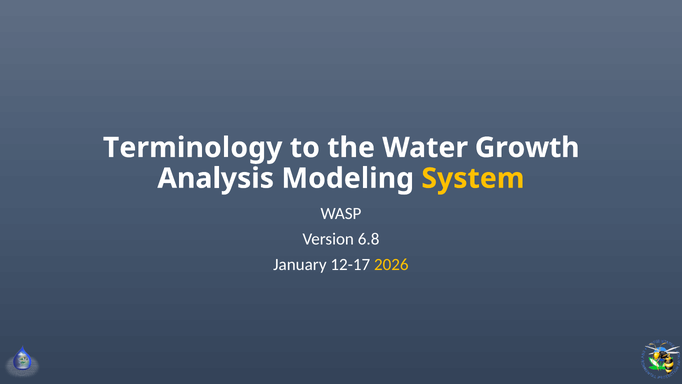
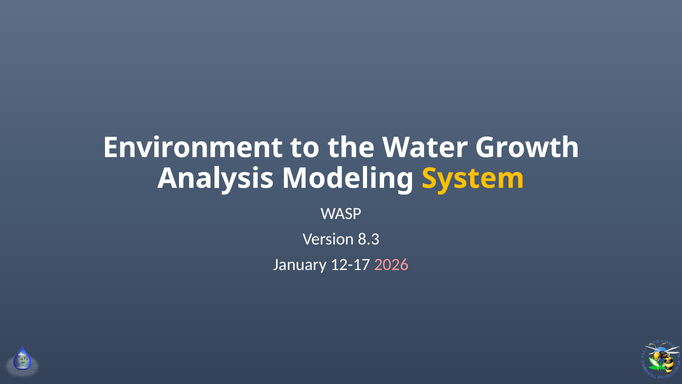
Terminology: Terminology -> Environment
6.8: 6.8 -> 8.3
2026 colour: yellow -> pink
